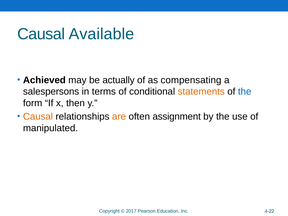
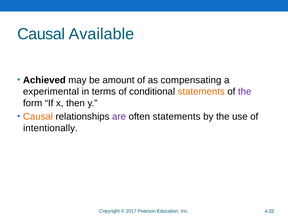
actually: actually -> amount
salespersons: salespersons -> experimental
the at (245, 92) colour: blue -> purple
are colour: orange -> purple
often assignment: assignment -> statements
manipulated: manipulated -> intentionally
